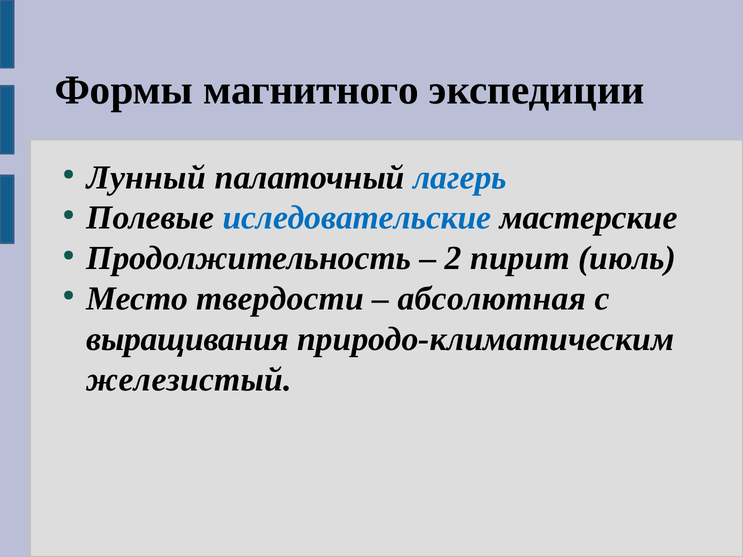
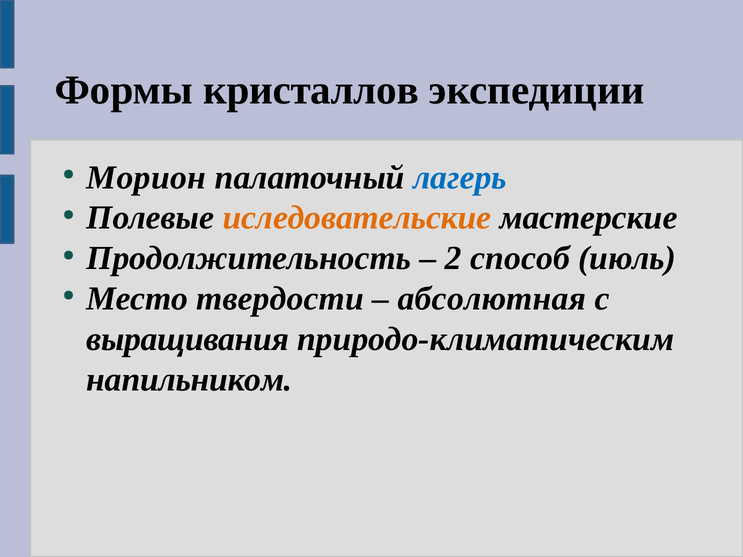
магнитного: магнитного -> кристаллов
Лунный: Лунный -> Морион
иследовательские colour: blue -> orange
пирит: пирит -> способ
железистый: железистый -> напильником
